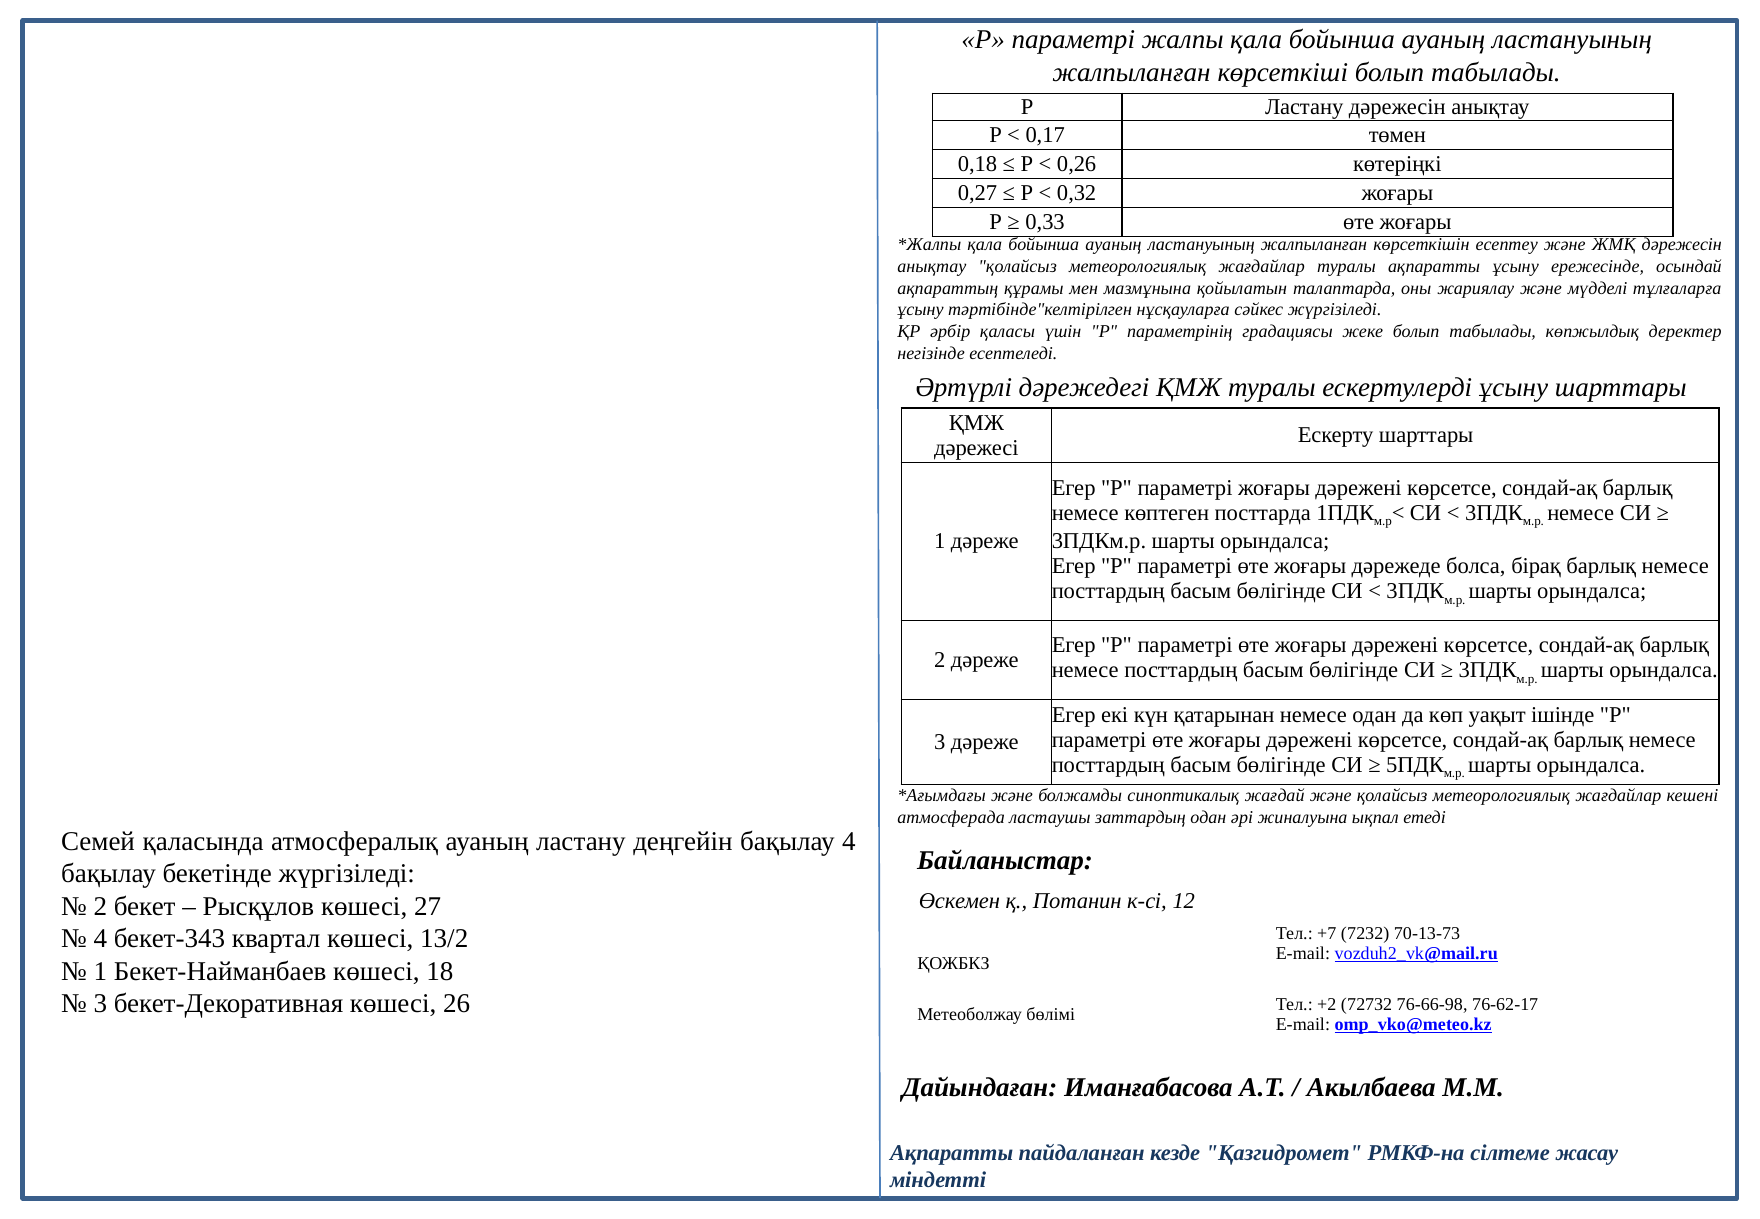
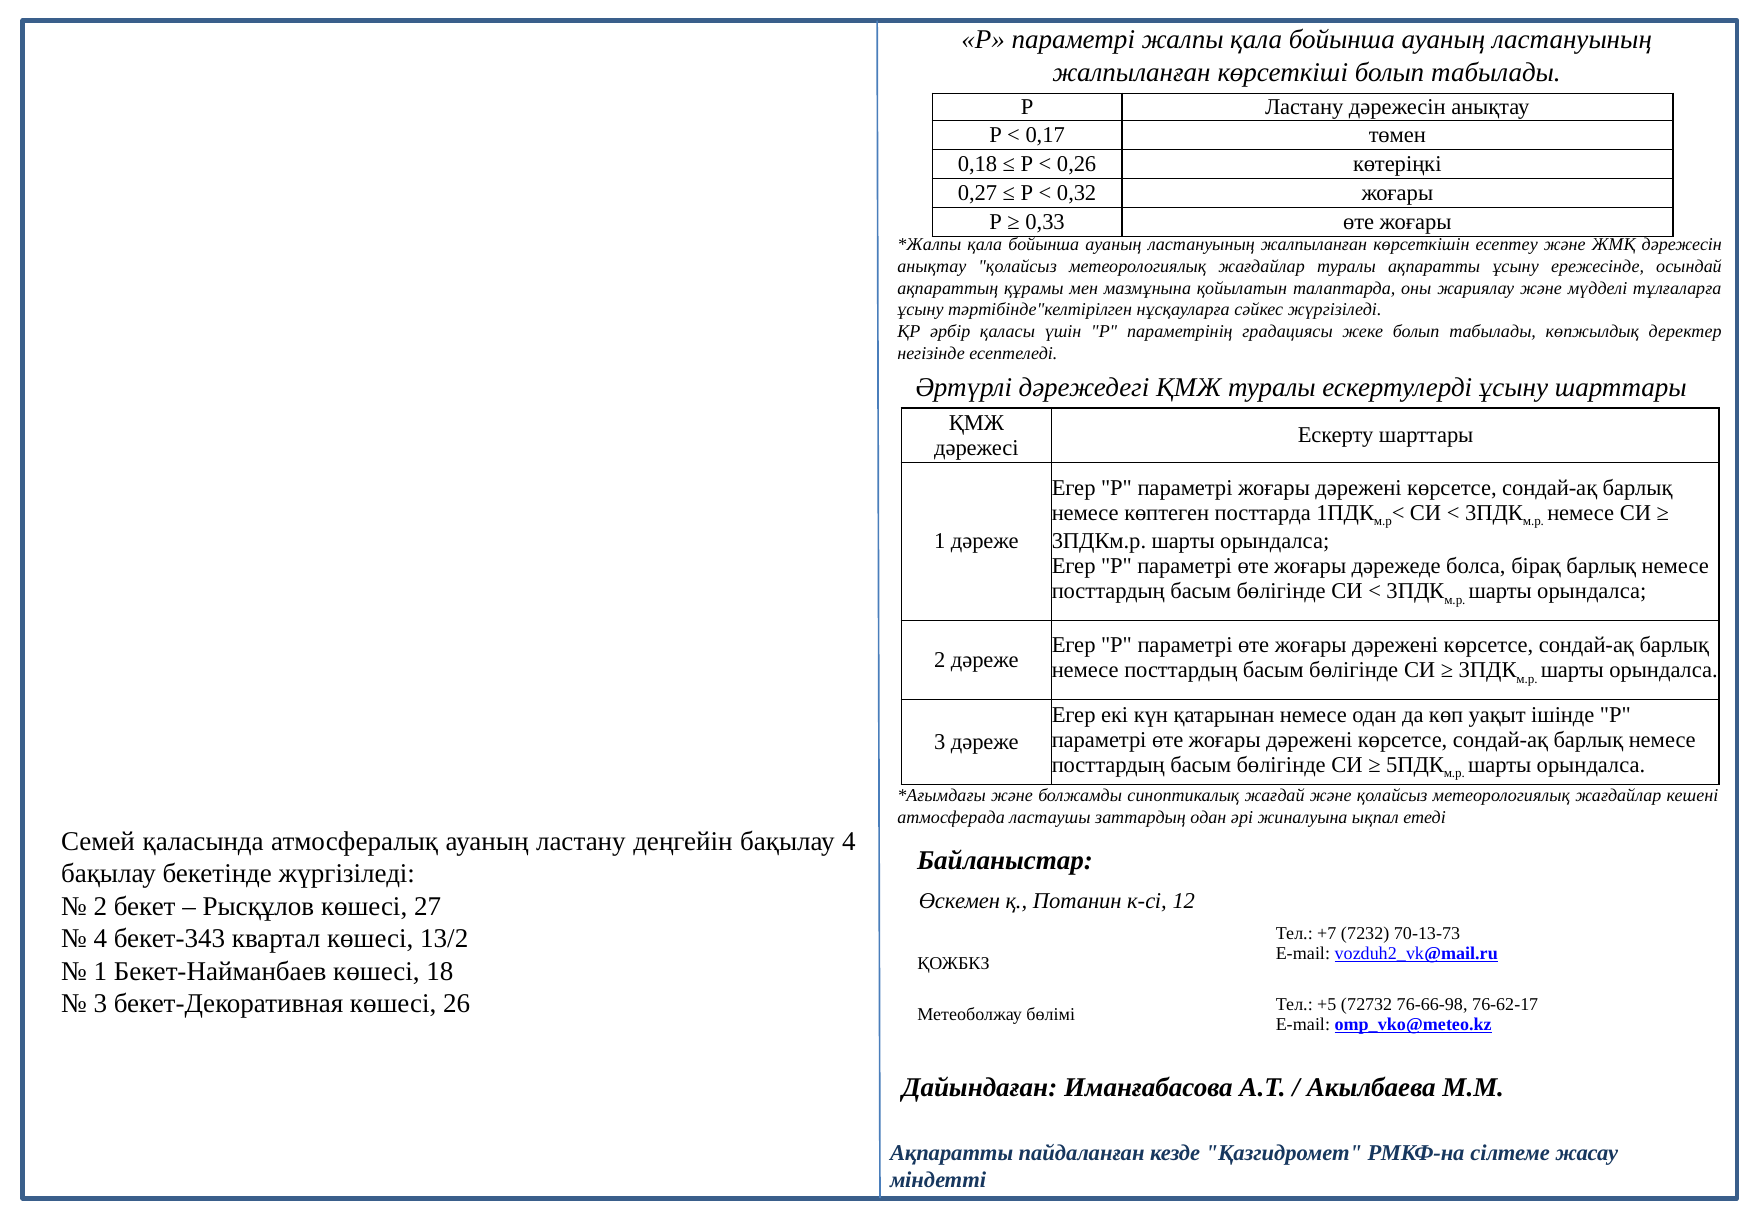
+2: +2 -> +5
